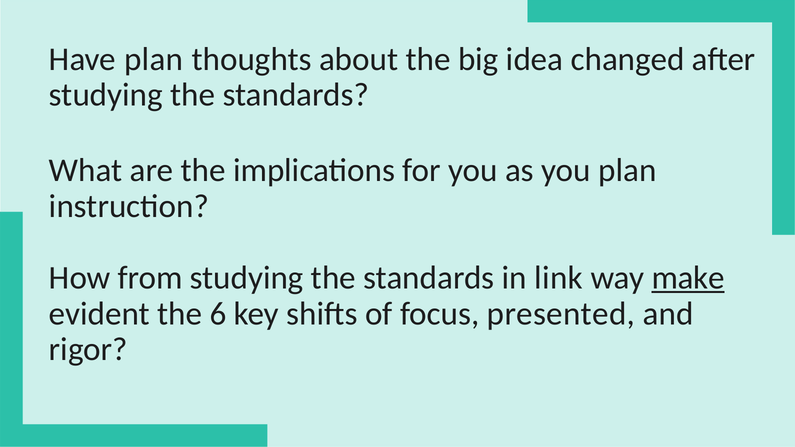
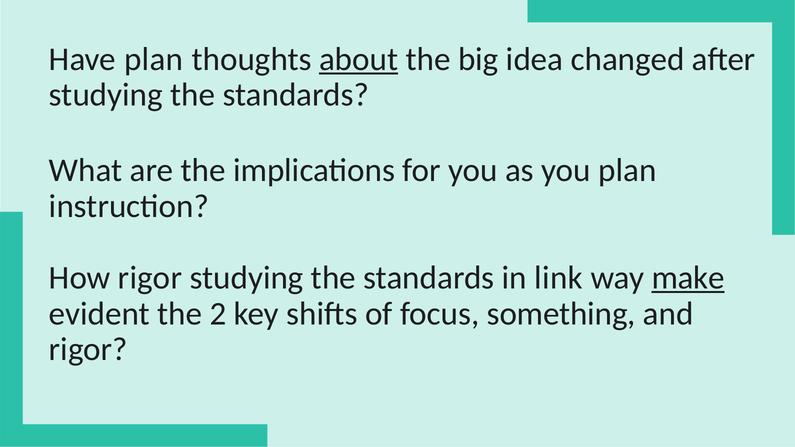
about underline: none -> present
How from: from -> rigor
6: 6 -> 2
presented: presented -> something
